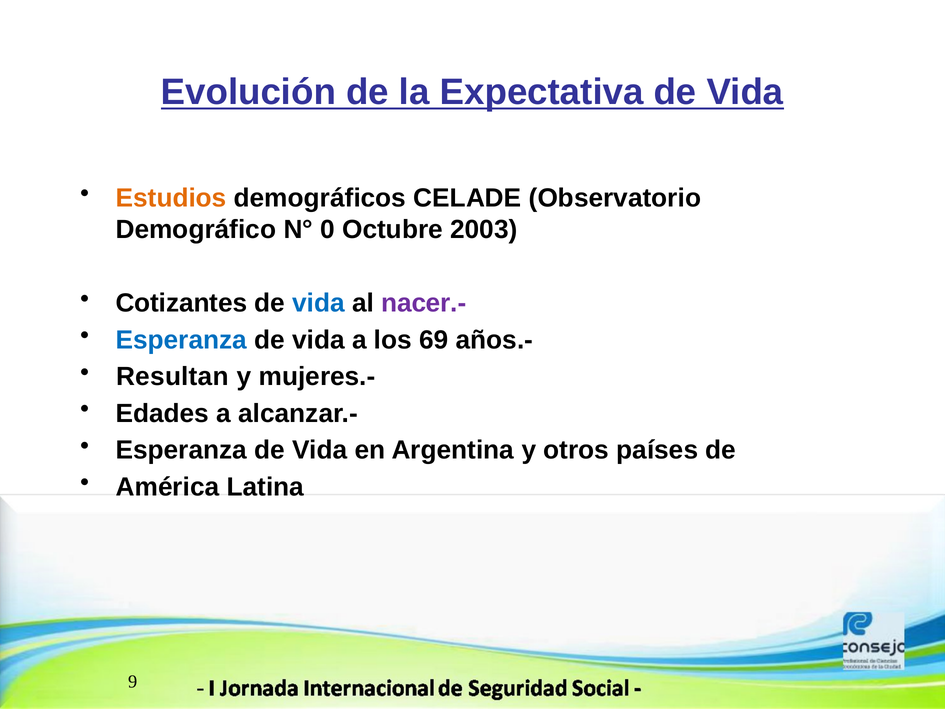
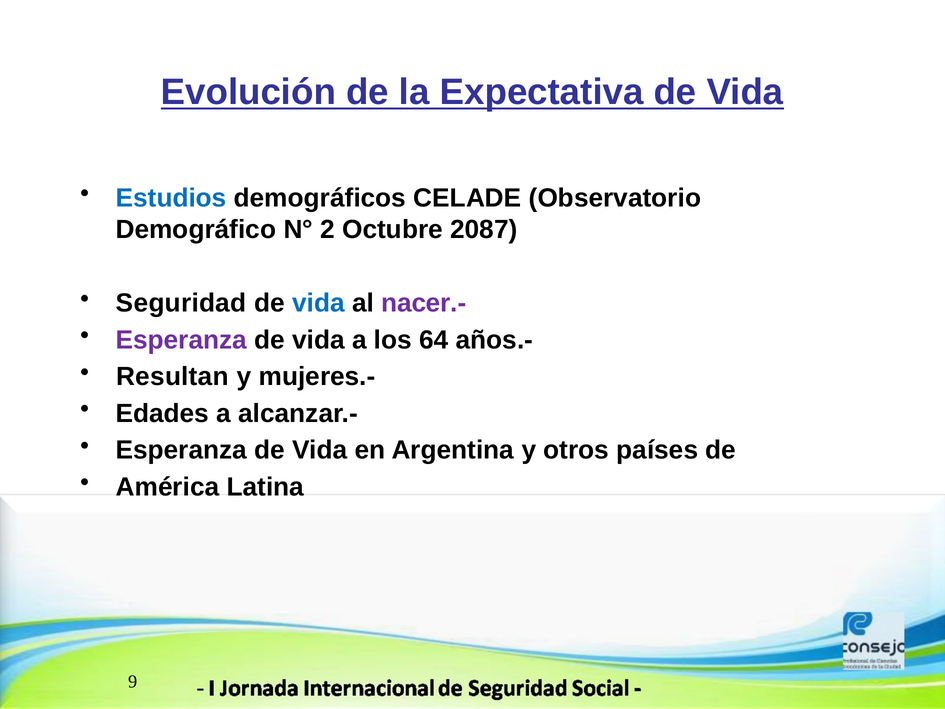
Estudios colour: orange -> blue
0: 0 -> 2
2003: 2003 -> 2087
Cotizantes: Cotizantes -> Seguridad
Esperanza at (181, 340) colour: blue -> purple
69: 69 -> 64
